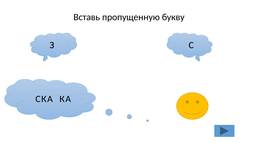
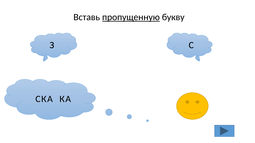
пропущенную underline: none -> present
